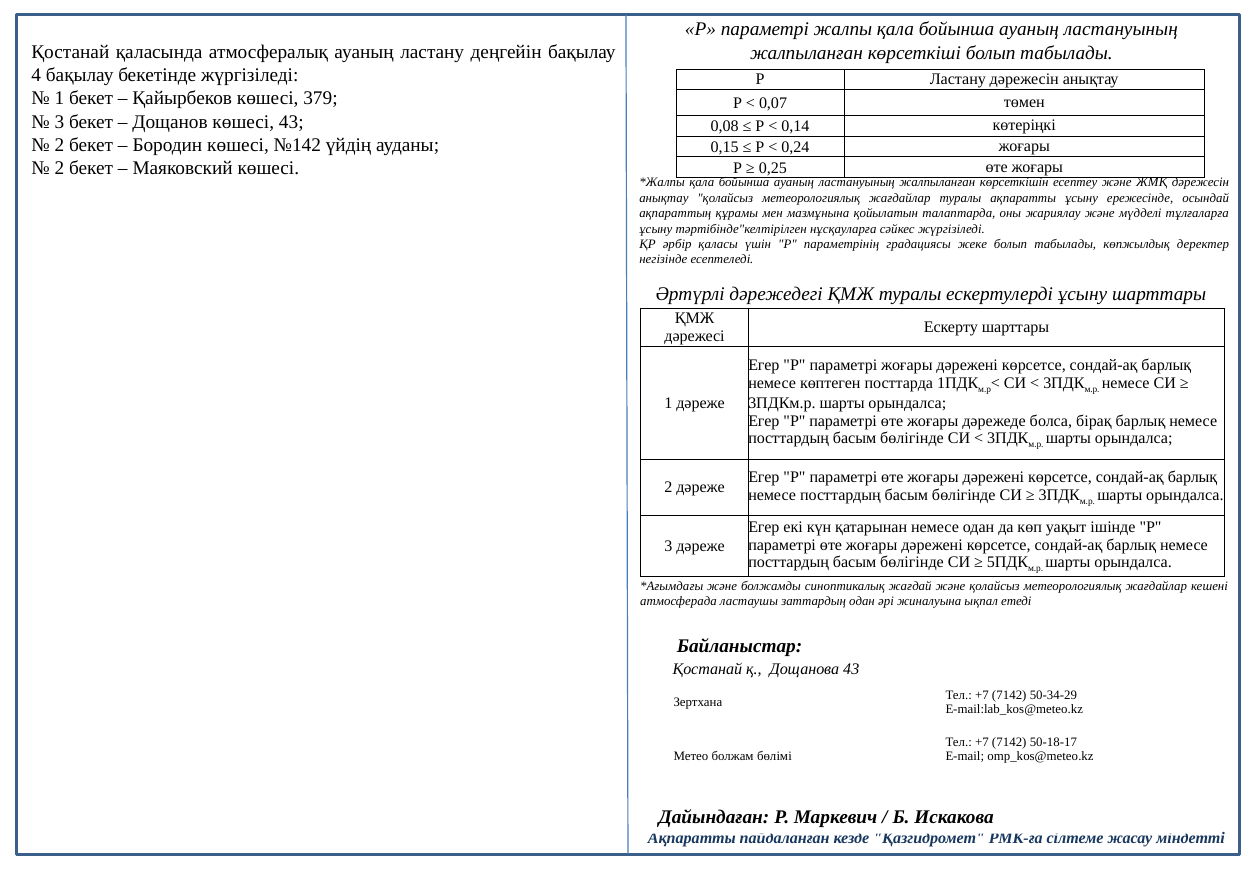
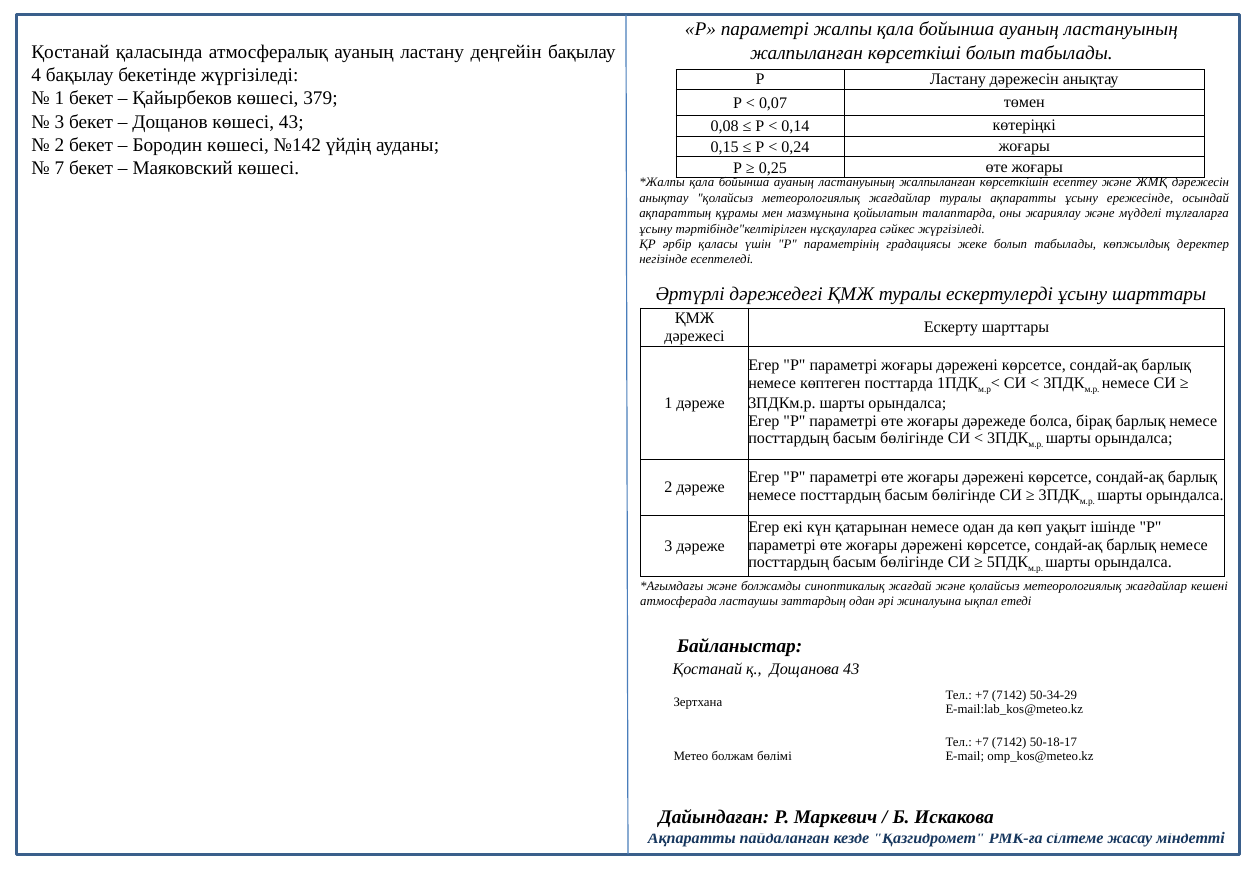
2 at (60, 168): 2 -> 7
